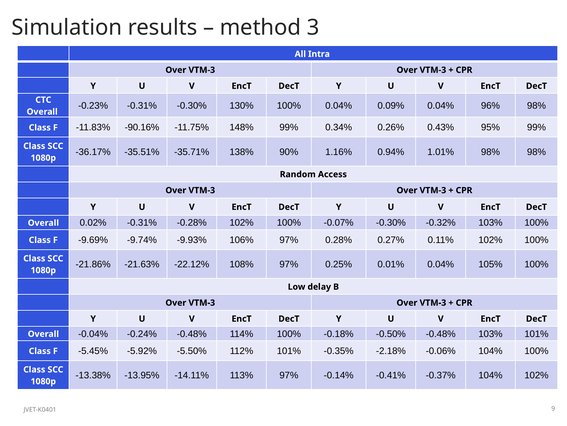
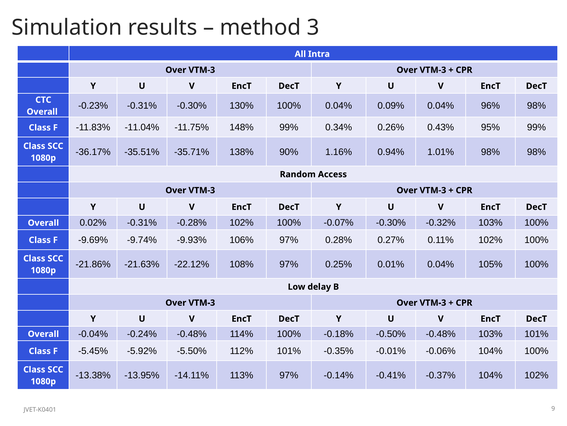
-90.16%: -90.16% -> -11.04%
-2.18%: -2.18% -> -0.01%
